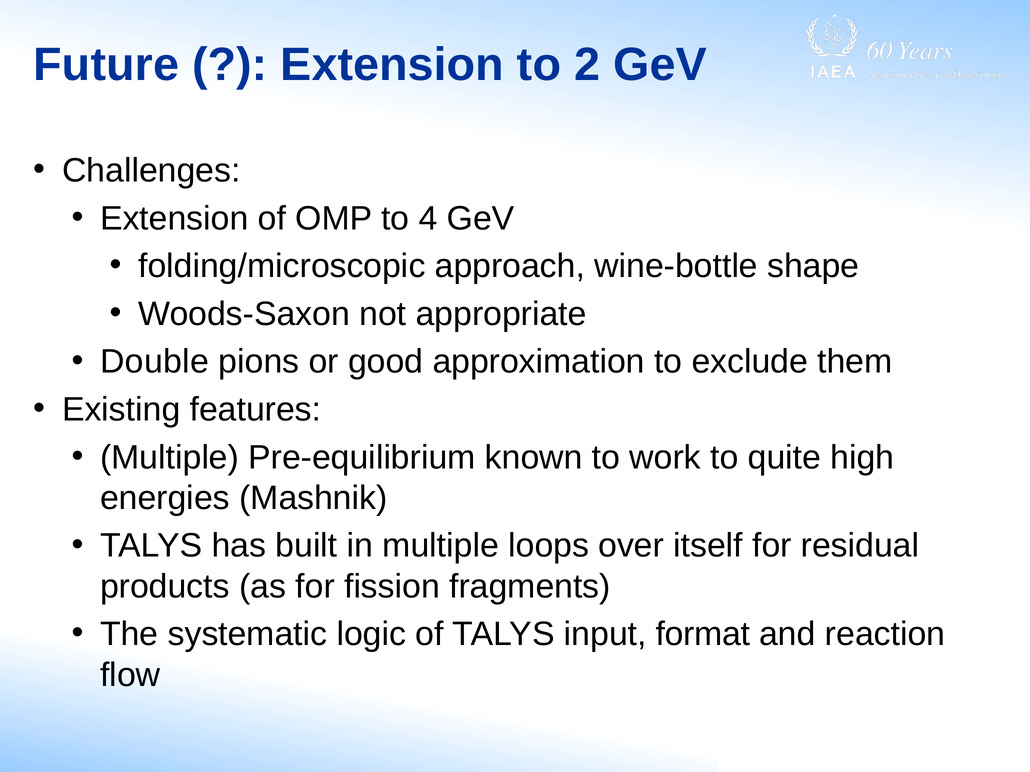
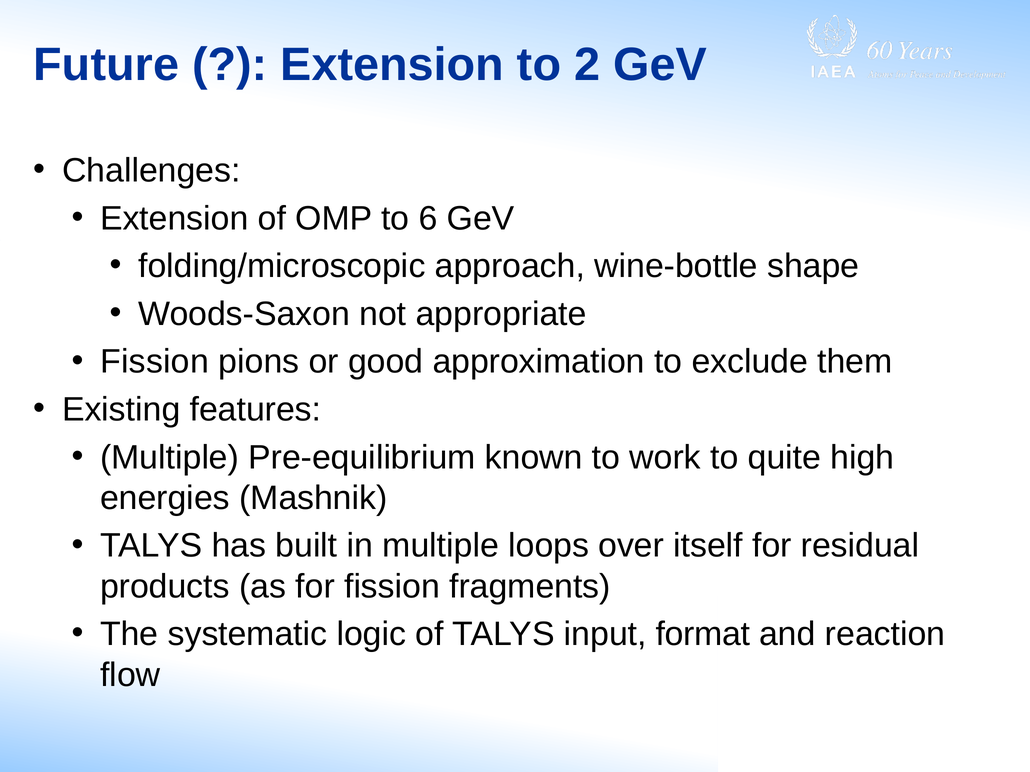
4: 4 -> 6
Double at (155, 362): Double -> Fission
